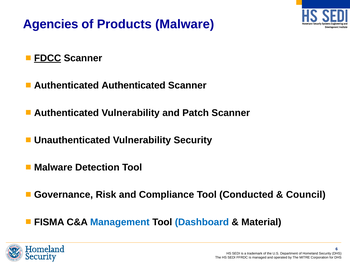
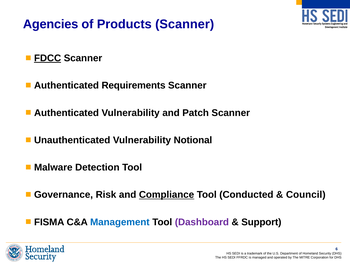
Products Malware: Malware -> Scanner
Authenticated Authenticated: Authenticated -> Requirements
Vulnerability Security: Security -> Notional
Compliance underline: none -> present
Dashboard colour: blue -> purple
Material: Material -> Support
